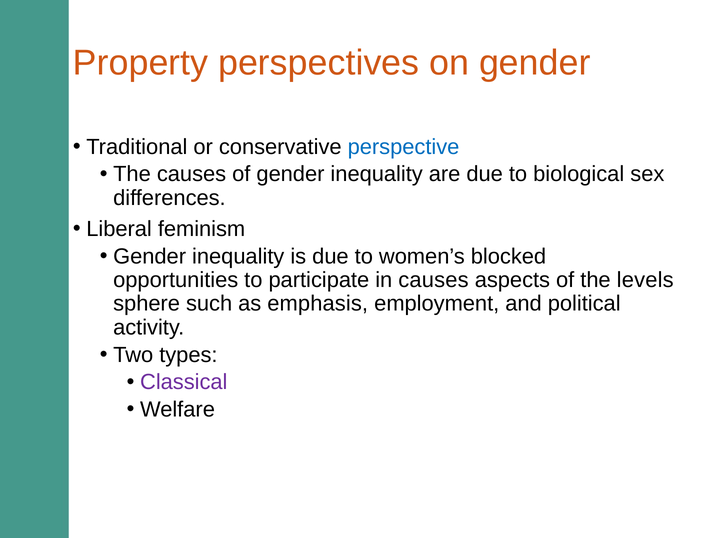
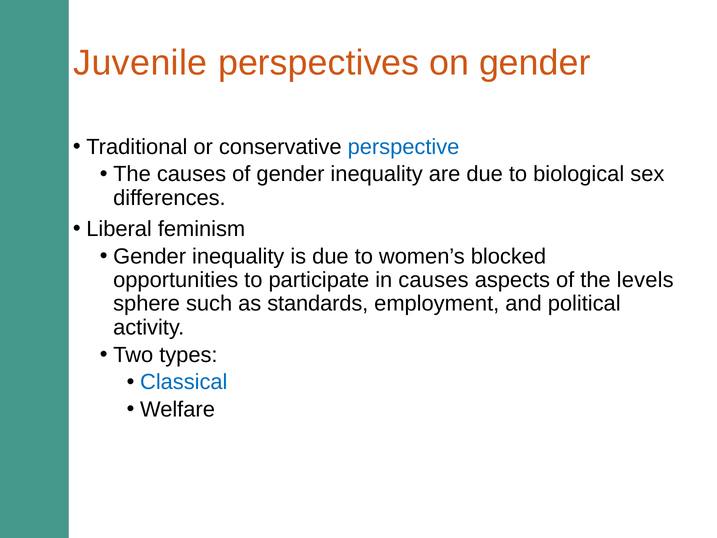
Property: Property -> Juvenile
emphasis: emphasis -> standards
Classical colour: purple -> blue
